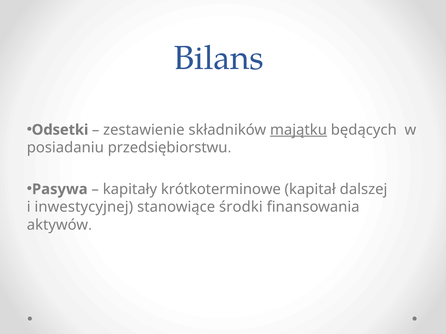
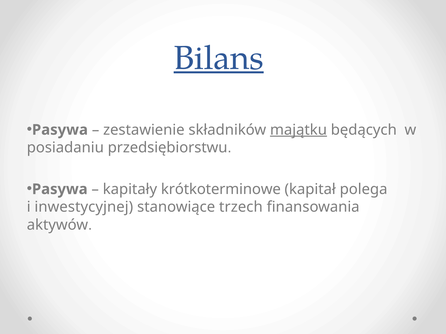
Bilans underline: none -> present
Odsetki at (60, 130): Odsetki -> Pasywa
dalszej: dalszej -> polega
środki: środki -> trzech
